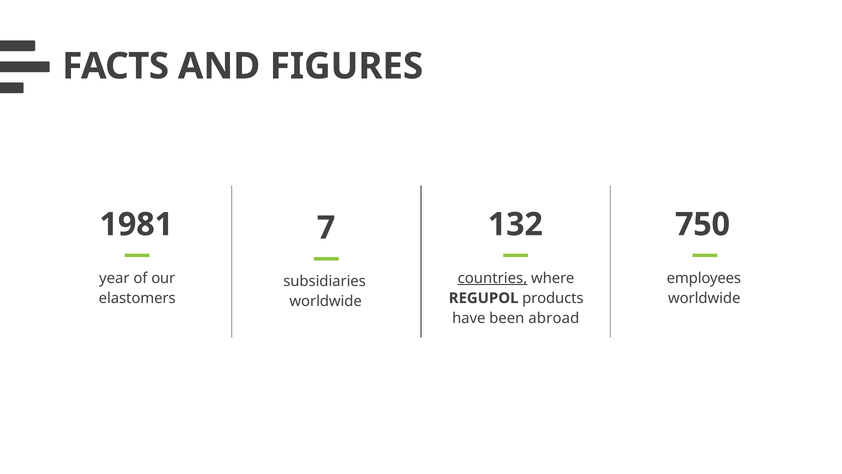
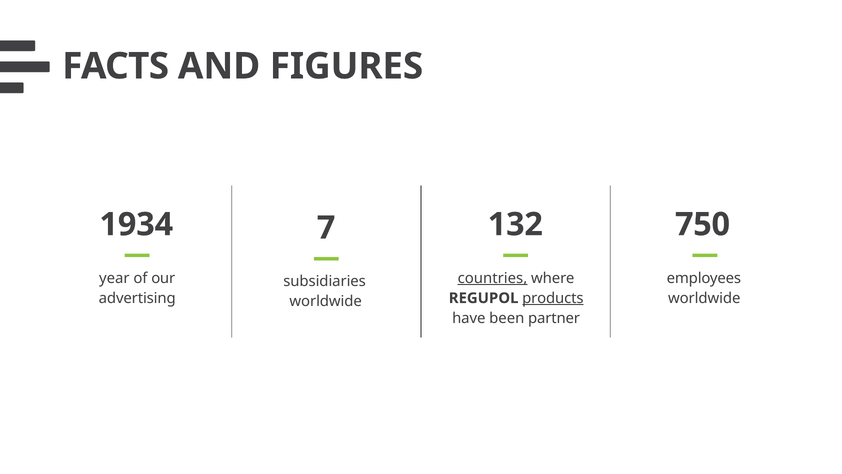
1981: 1981 -> 1934
elastomers: elastomers -> advertising
products underline: none -> present
abroad: abroad -> partner
